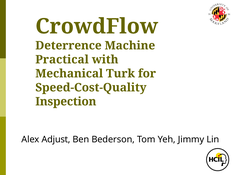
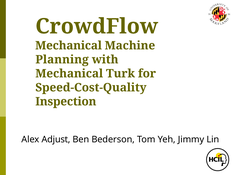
Deterrence at (68, 45): Deterrence -> Mechanical
Practical: Practical -> Planning
